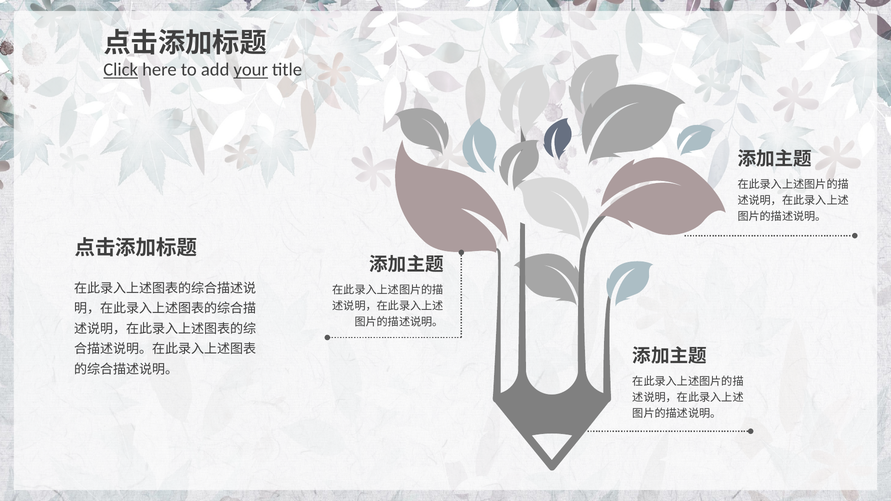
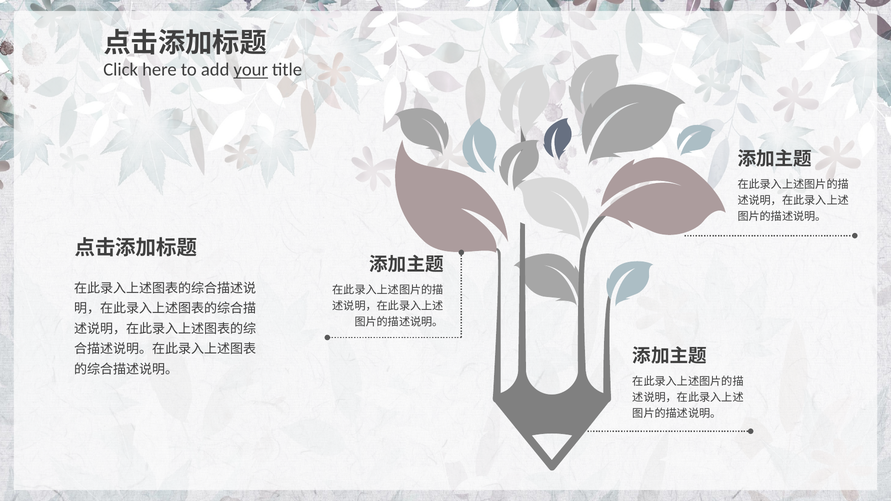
Click underline: present -> none
